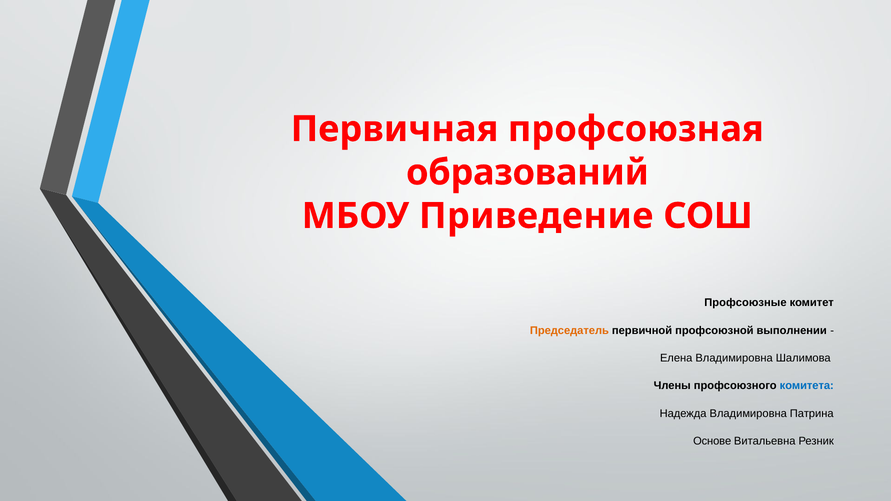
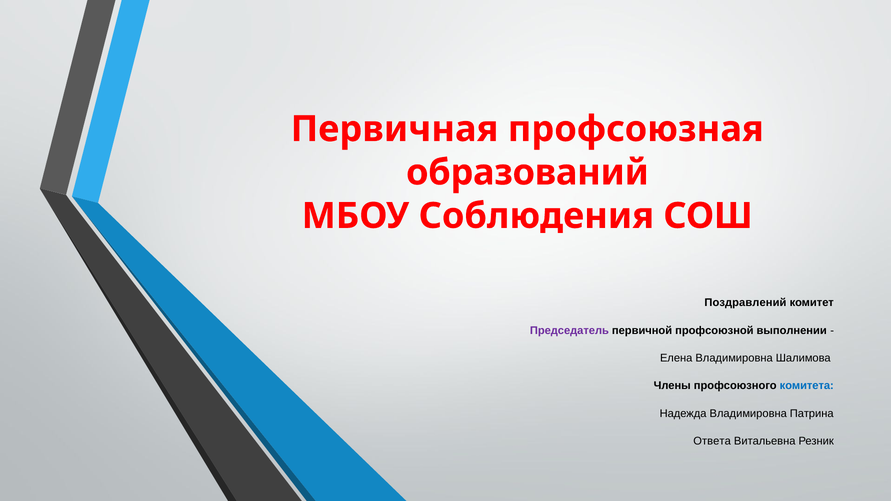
Приведение: Приведение -> Соблюдения
Профсоюзные: Профсоюзные -> Поздравлений
Председатель colour: orange -> purple
Основе: Основе -> Ответа
